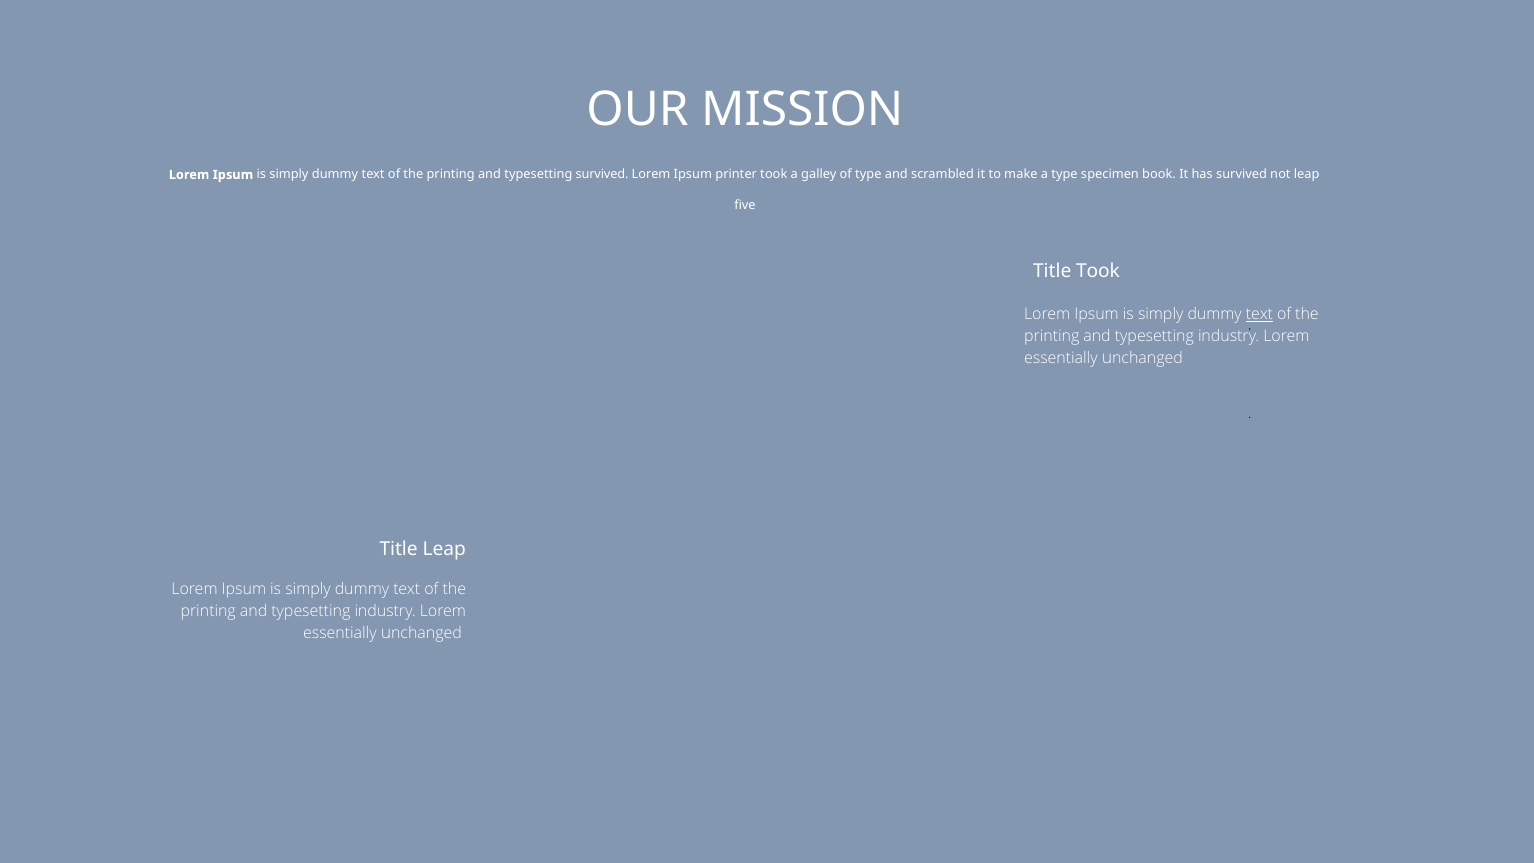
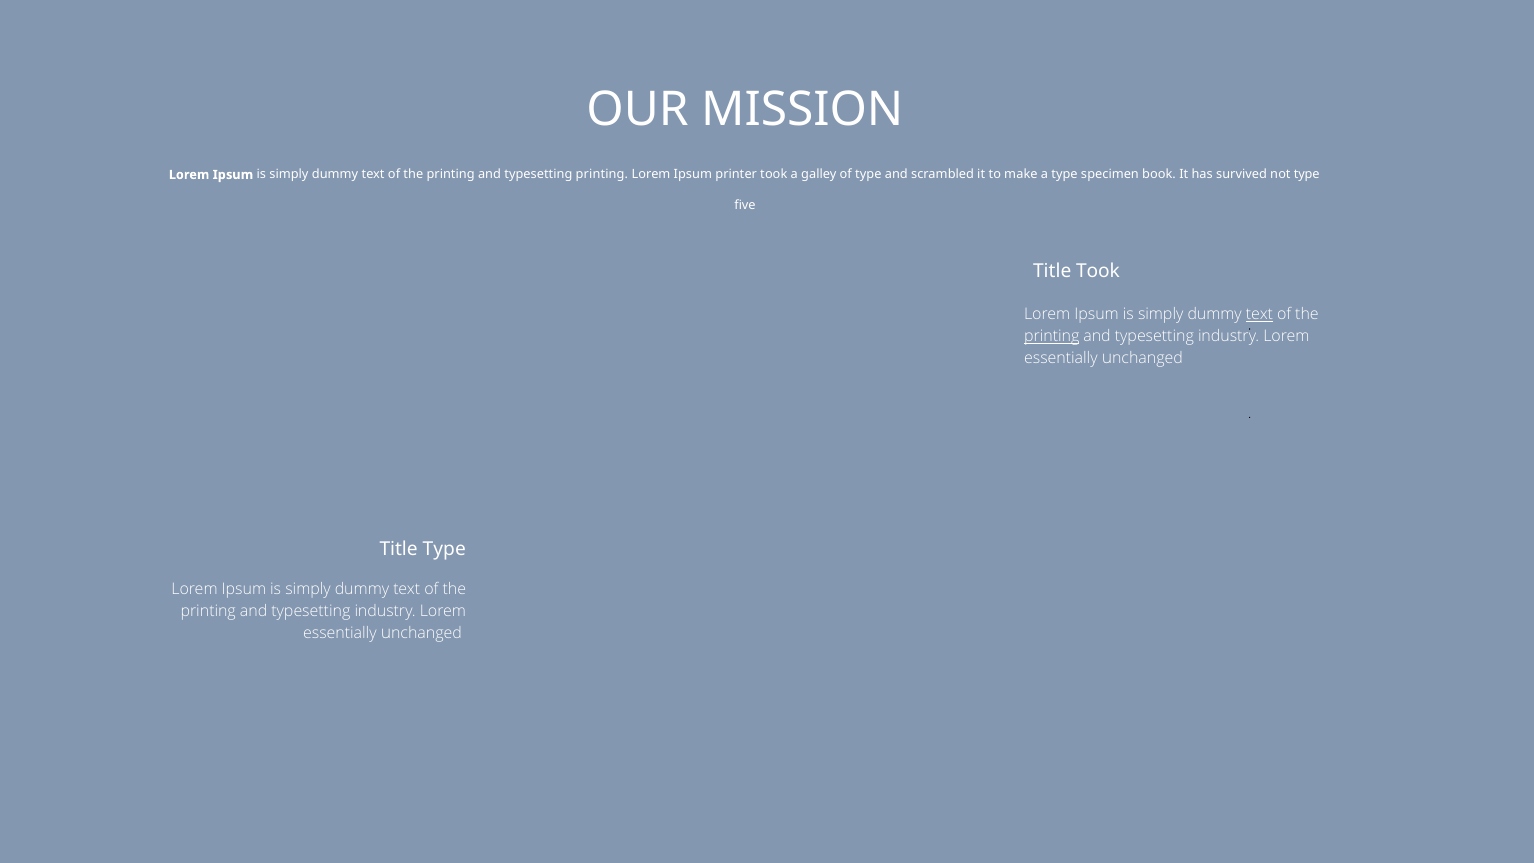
typesetting survived: survived -> printing
not leap: leap -> type
printing at (1052, 336) underline: none -> present
Title Leap: Leap -> Type
